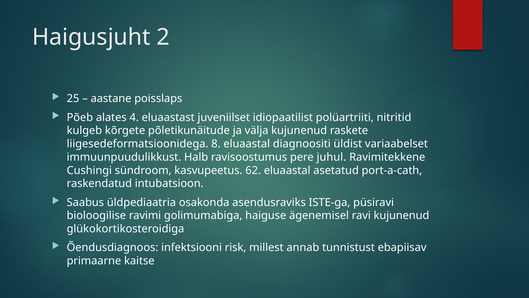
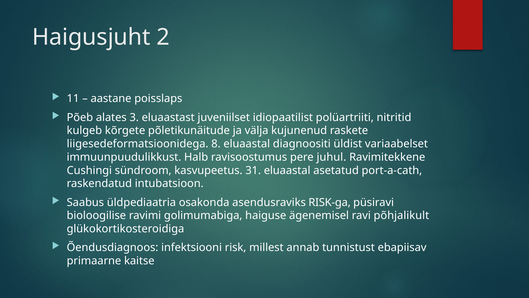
25: 25 -> 11
4: 4 -> 3
62: 62 -> 31
ISTE-ga: ISTE-ga -> RISK-ga
ravi kujunenud: kujunenud -> põhjalikult
